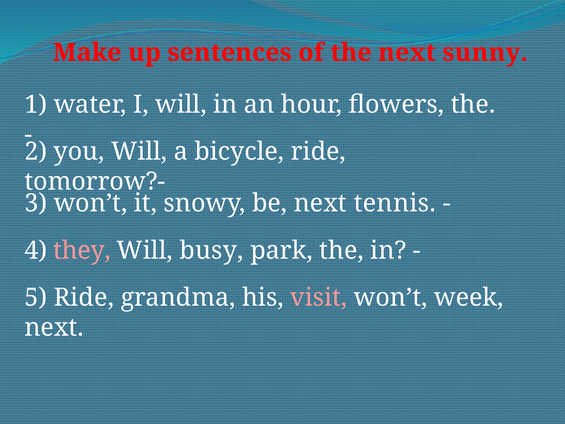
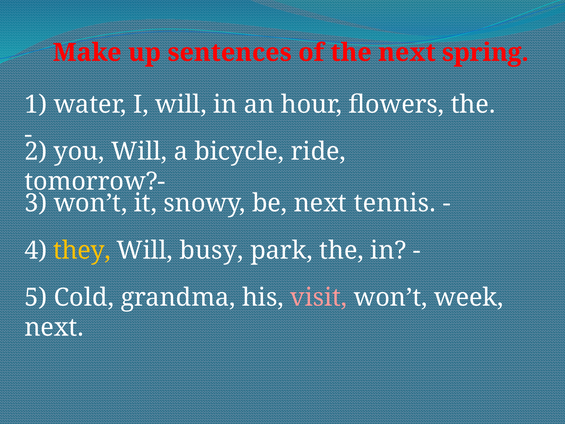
sunny: sunny -> spring
they colour: pink -> yellow
5 Ride: Ride -> Cold
